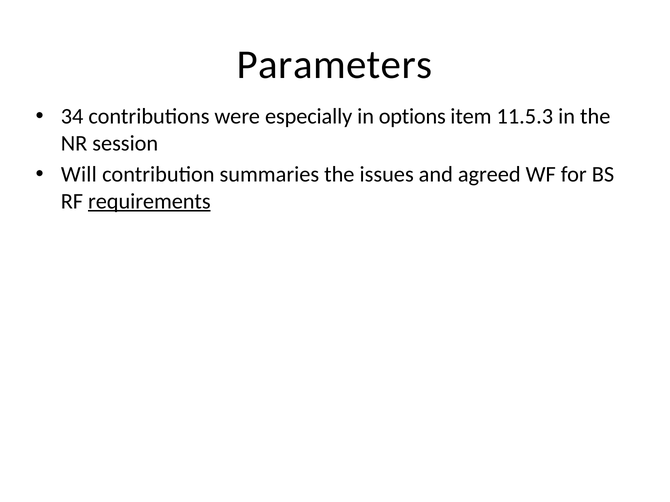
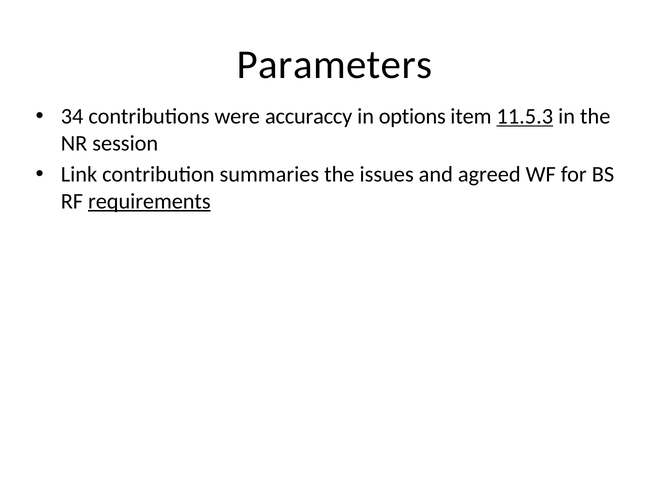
especially: especially -> accuraccy
11.5.3 underline: none -> present
Will: Will -> Link
